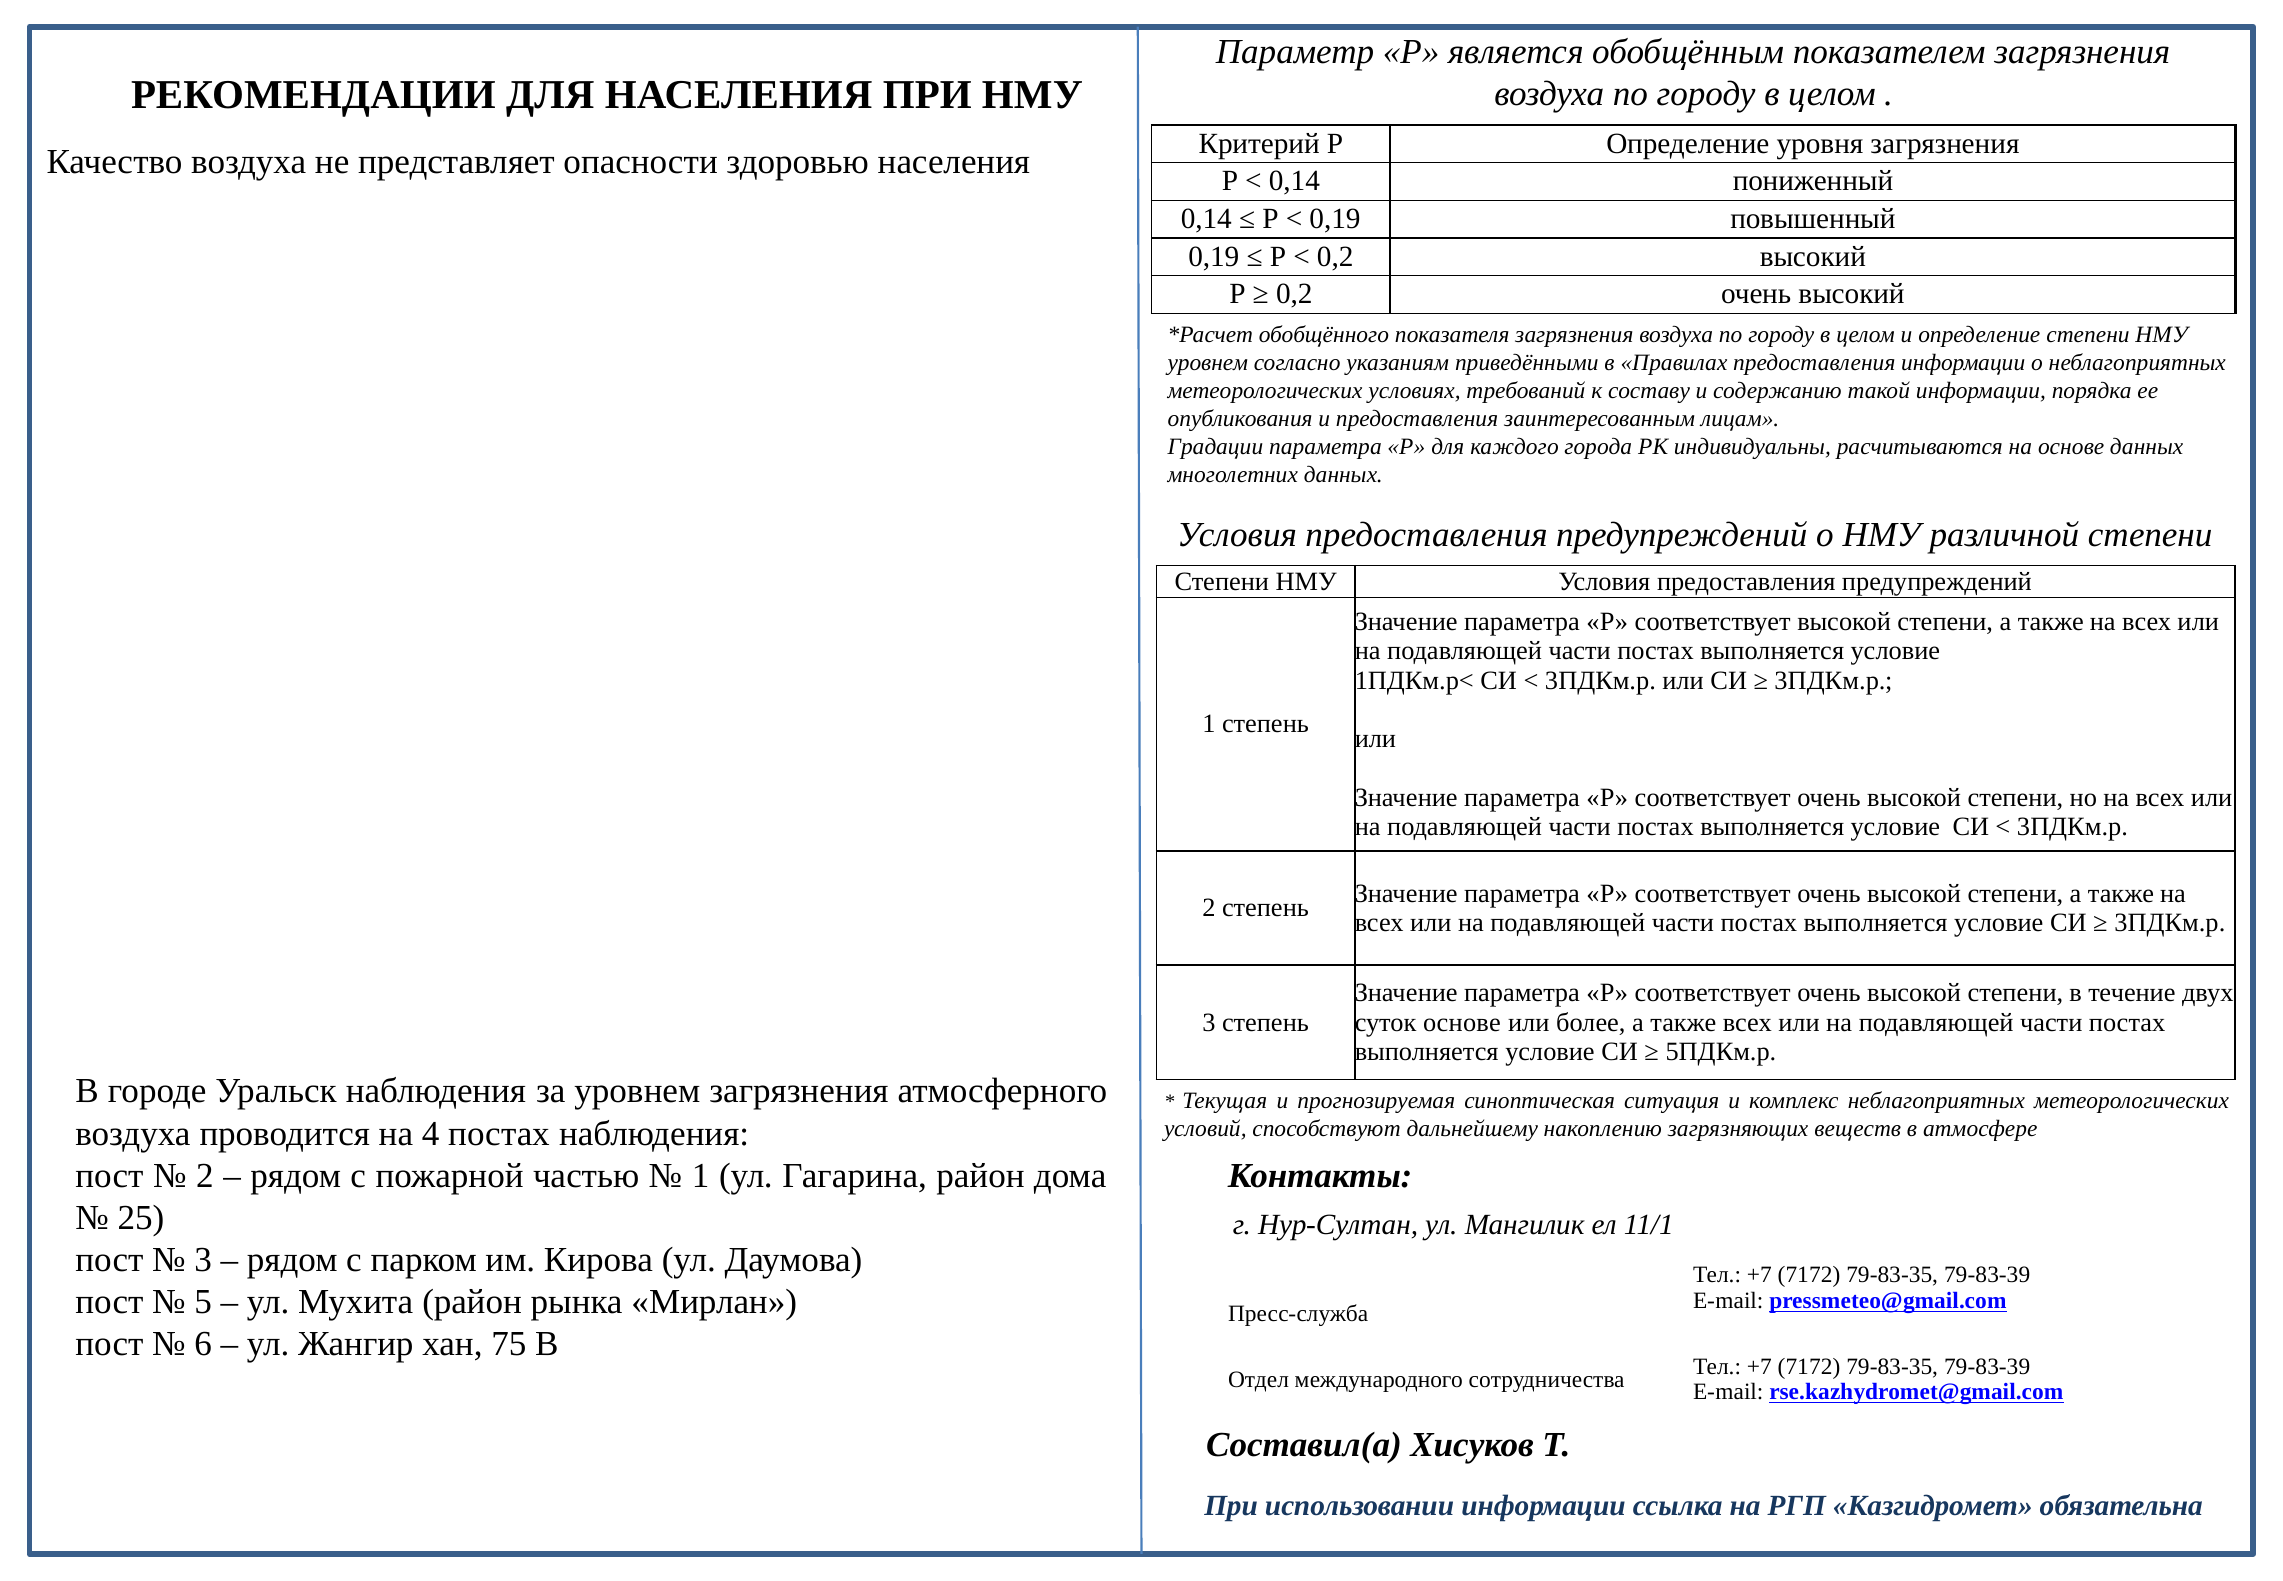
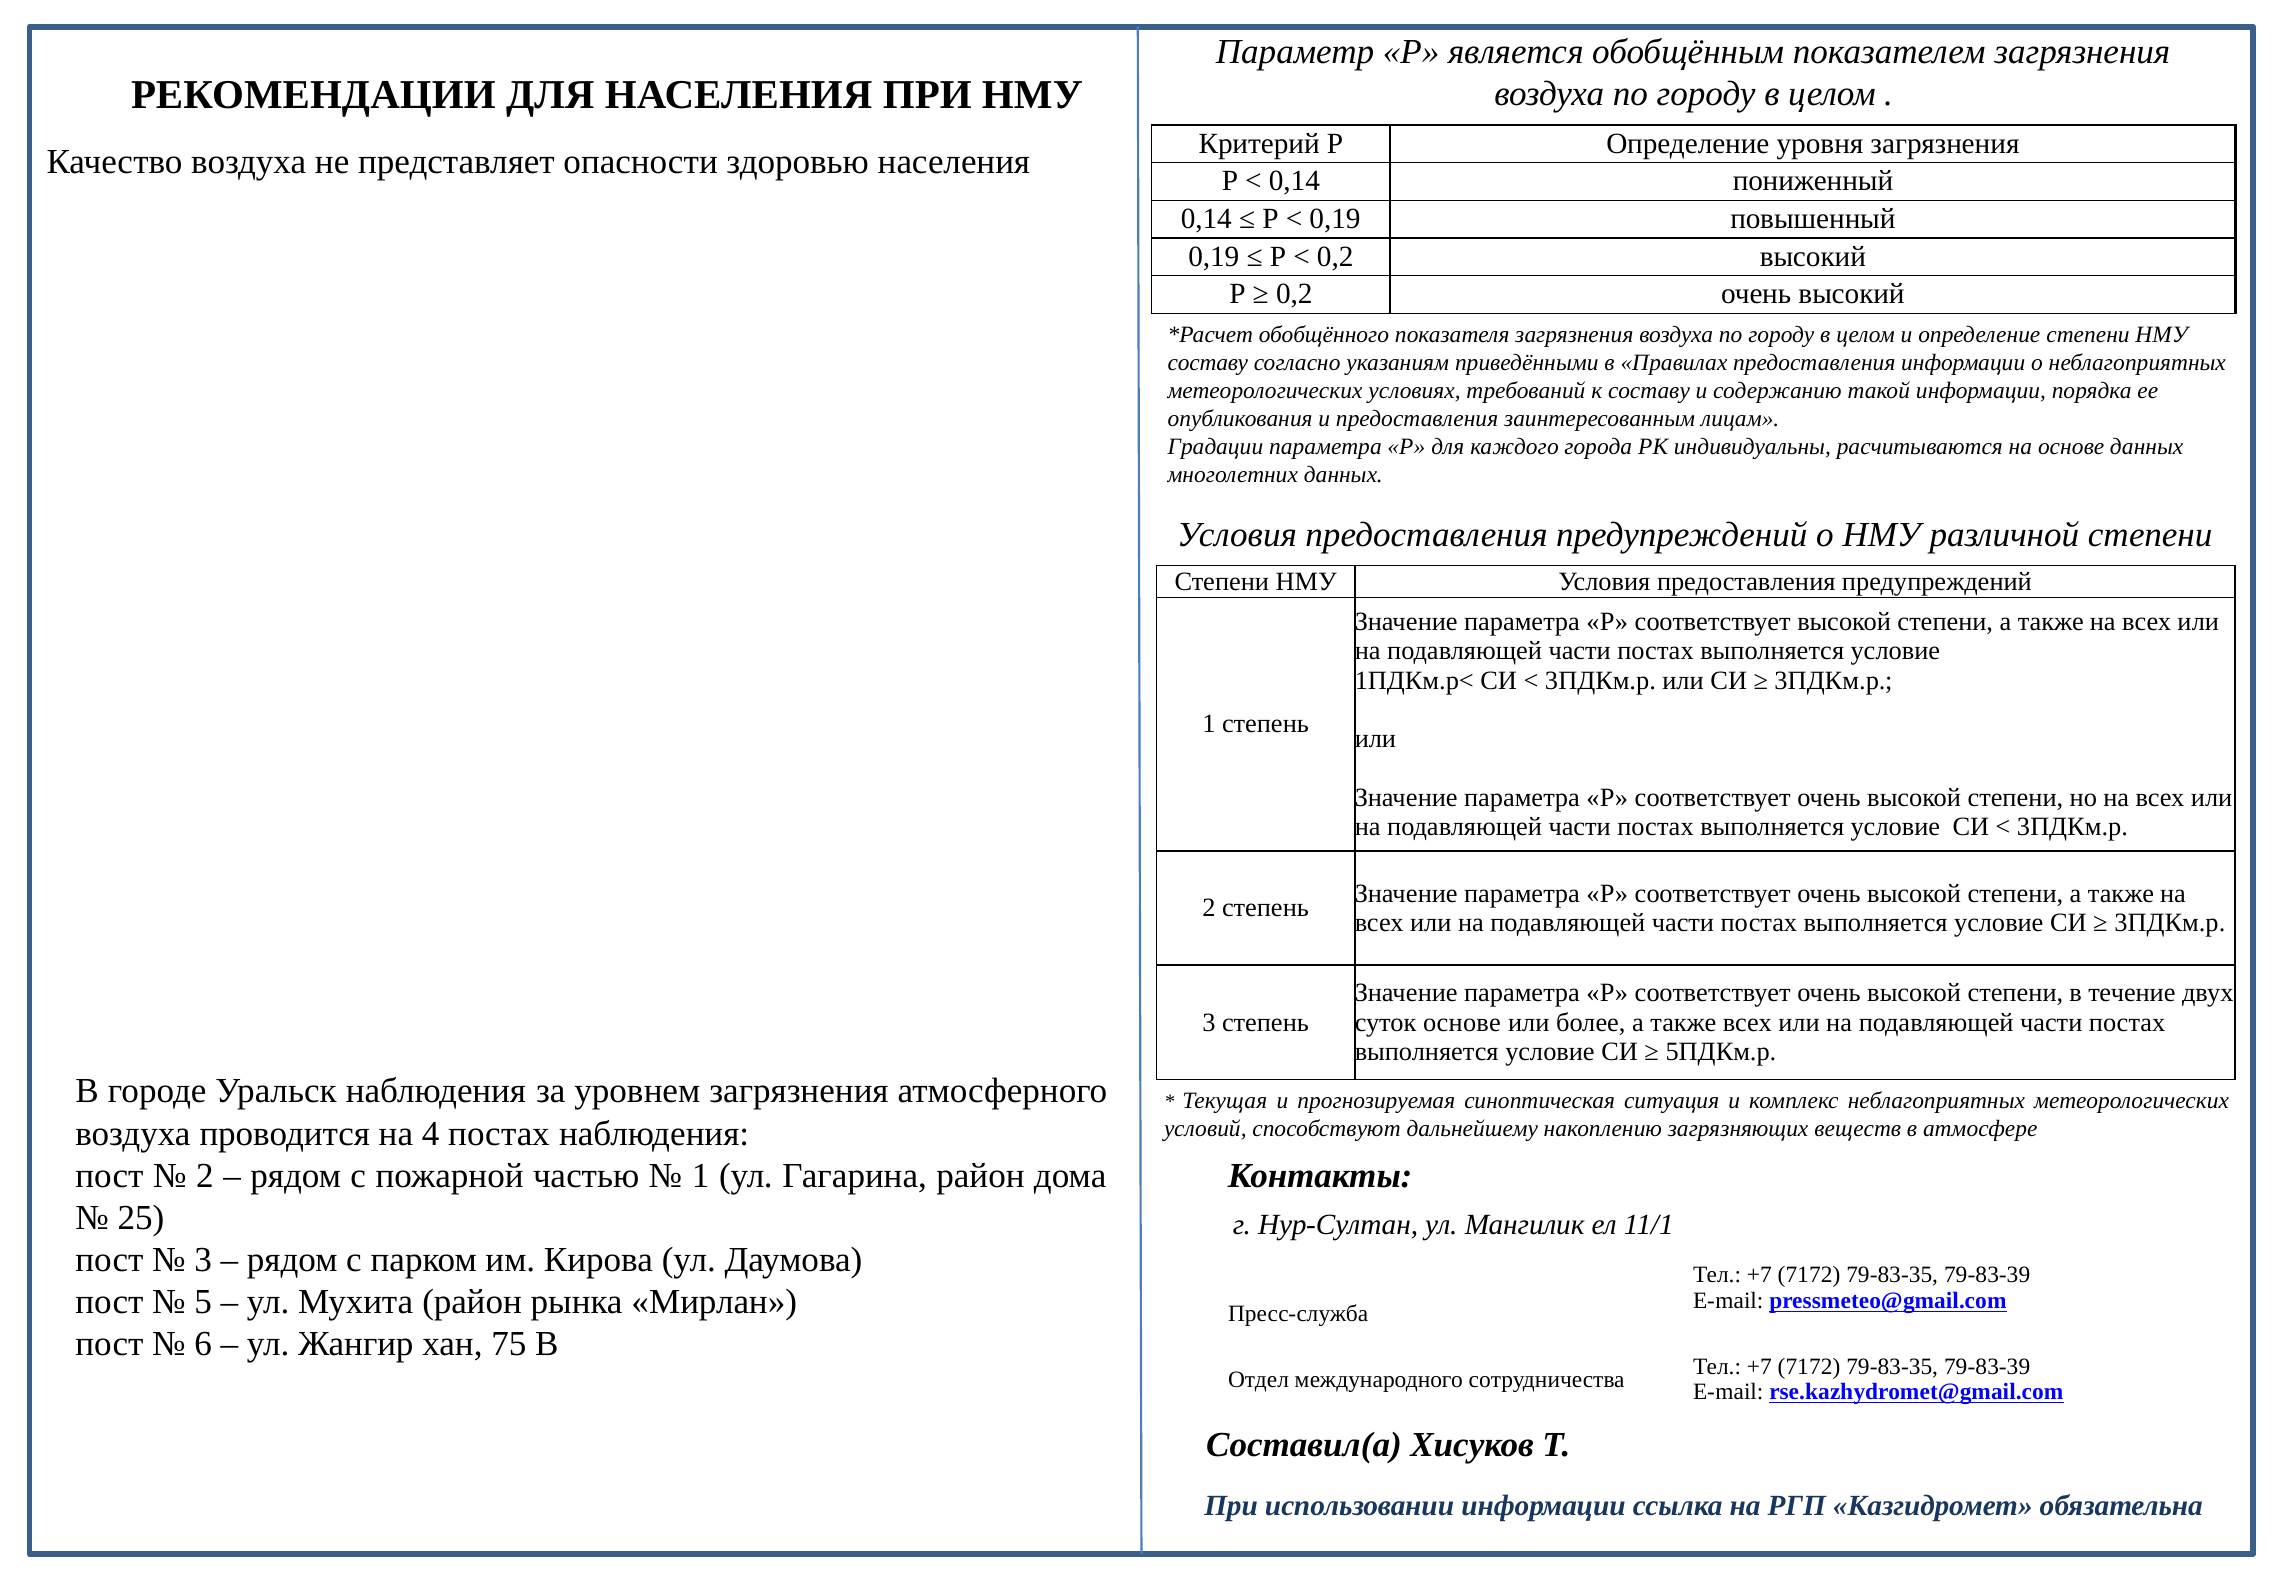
уровнем at (1208, 363): уровнем -> составу
